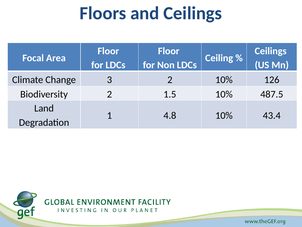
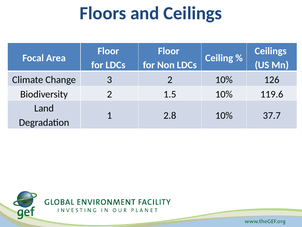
487.5: 487.5 -> 119.6
4.8: 4.8 -> 2.8
43.4: 43.4 -> 37.7
